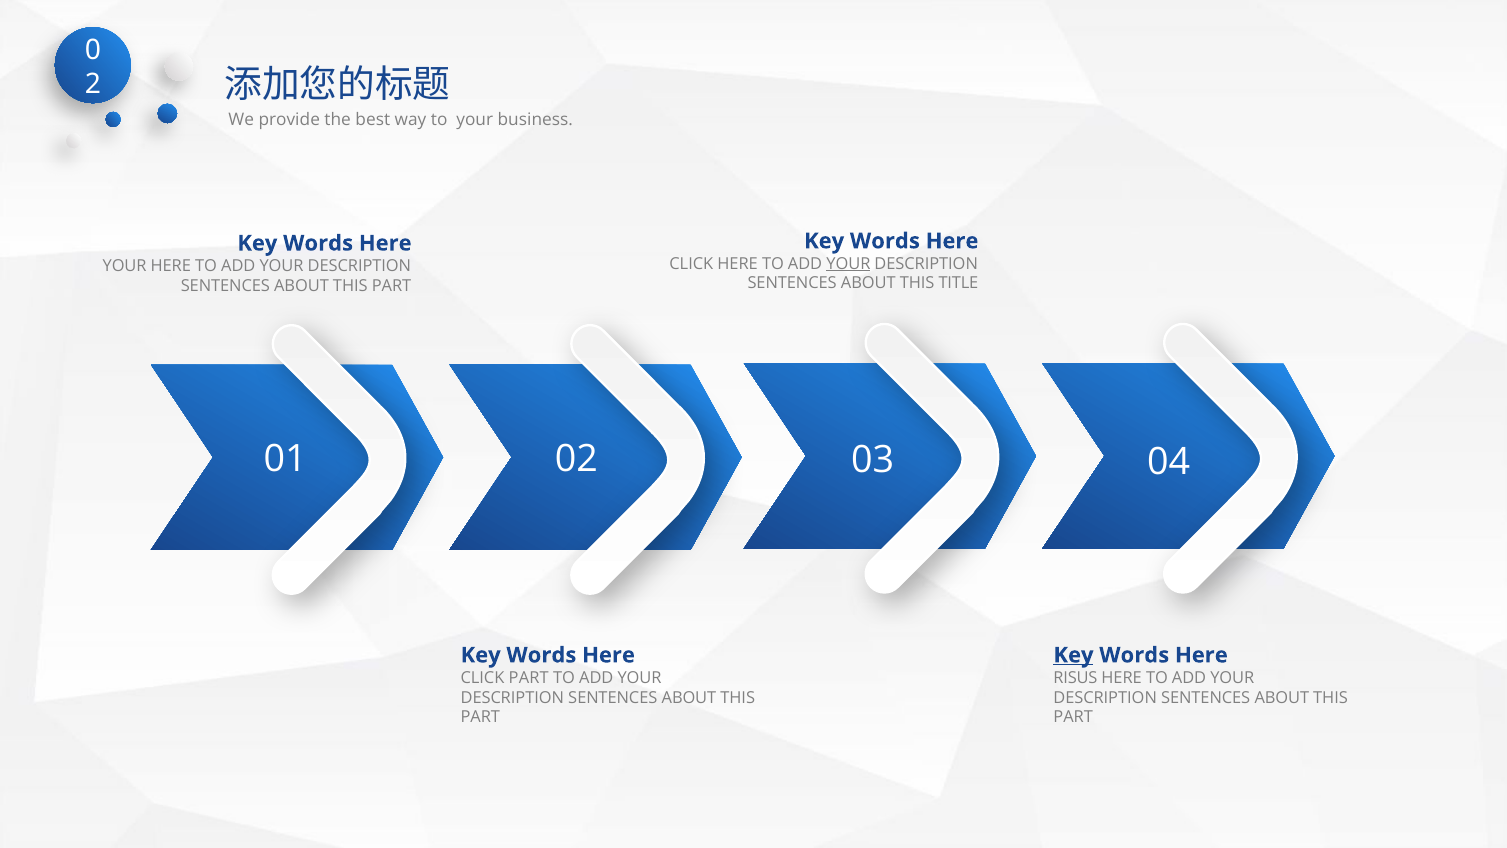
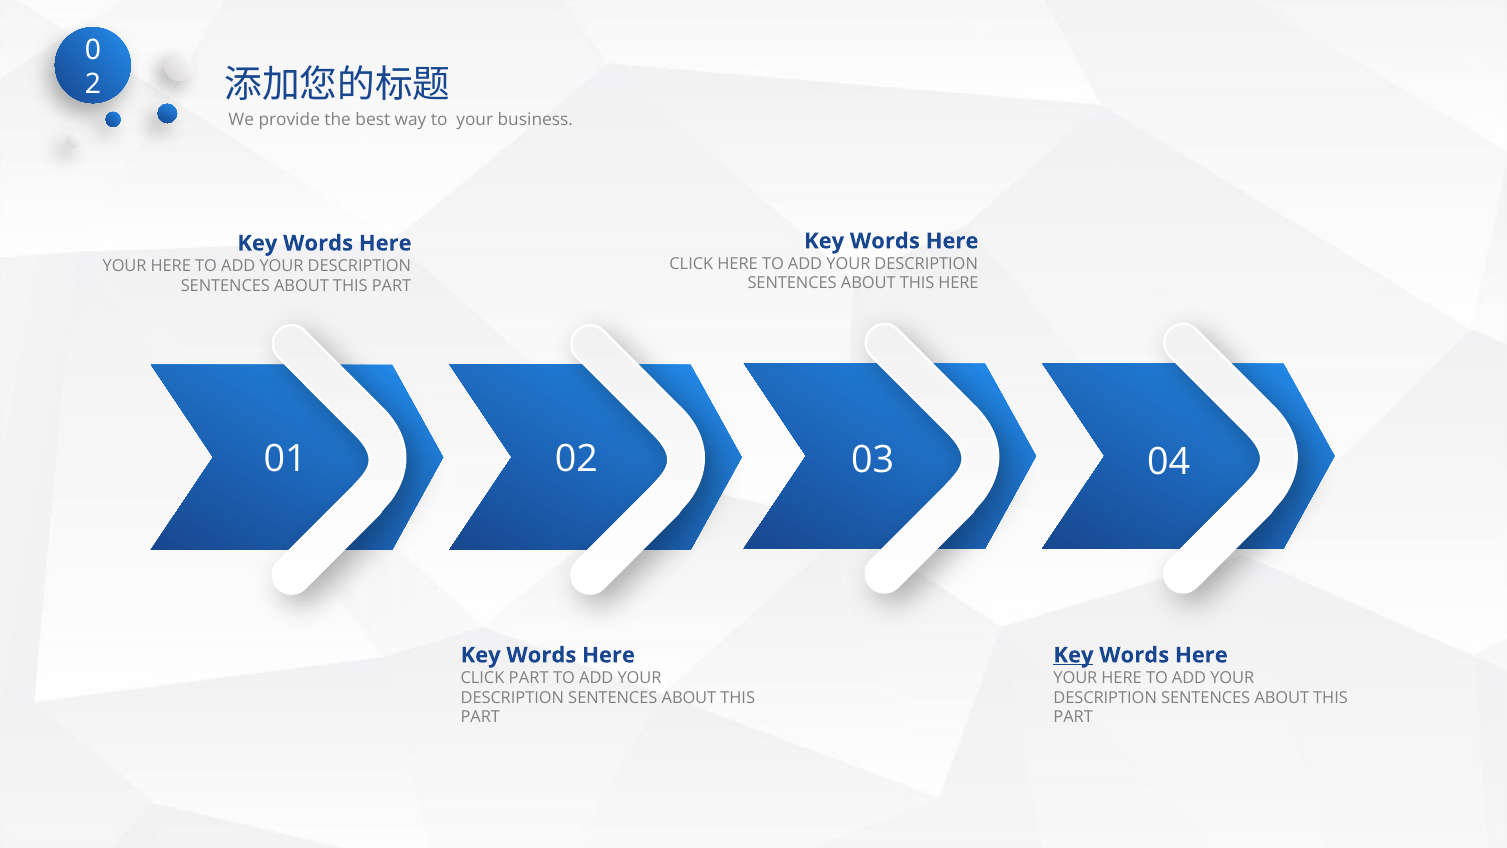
YOUR at (848, 264) underline: present -> none
THIS TITLE: TITLE -> HERE
RISUS at (1075, 678): RISUS -> YOUR
